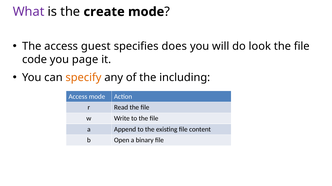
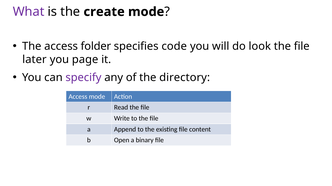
guest: guest -> folder
does: does -> code
code: code -> later
specify colour: orange -> purple
including: including -> directory
